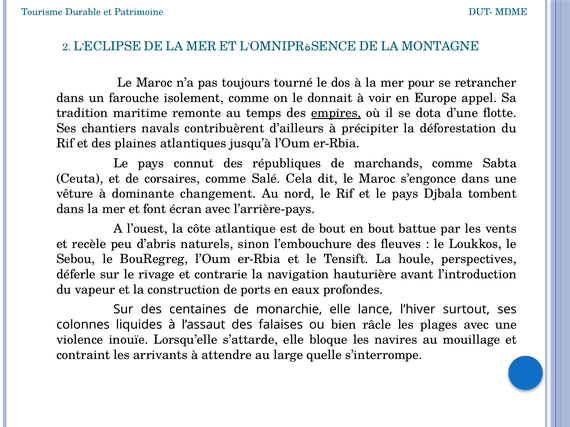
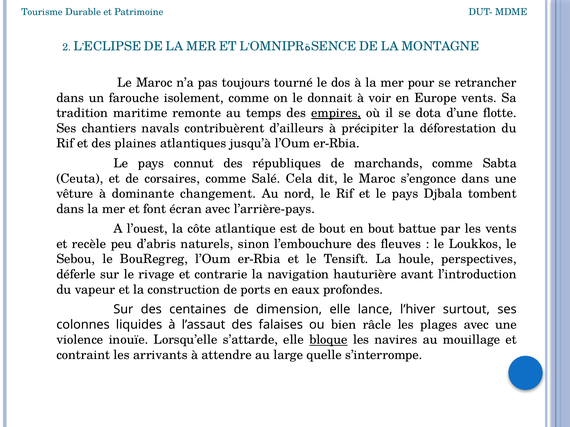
Europe appel: appel -> vents
monarchie: monarchie -> dimension
bloque underline: none -> present
